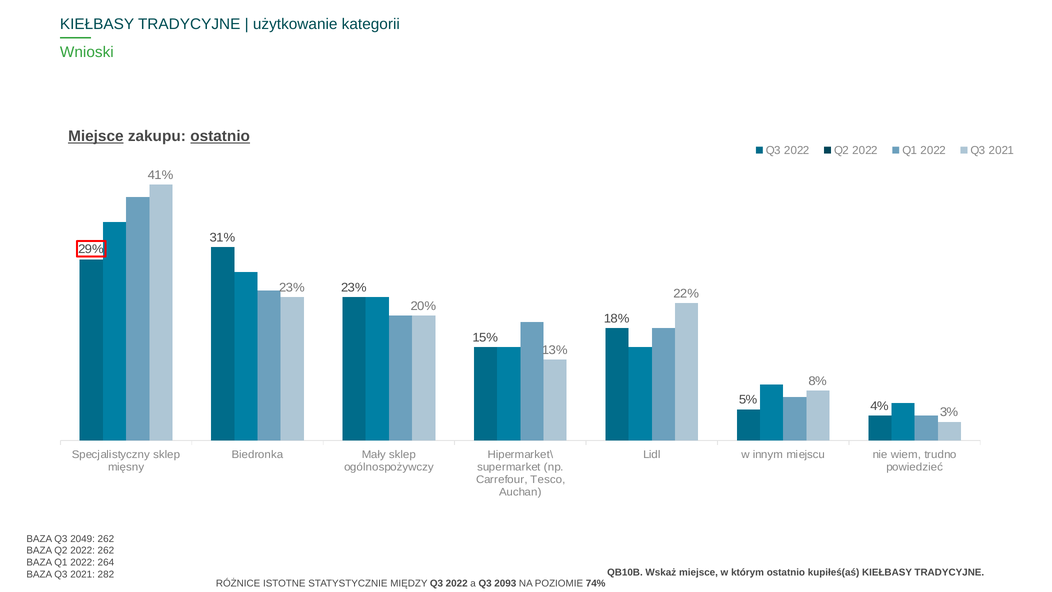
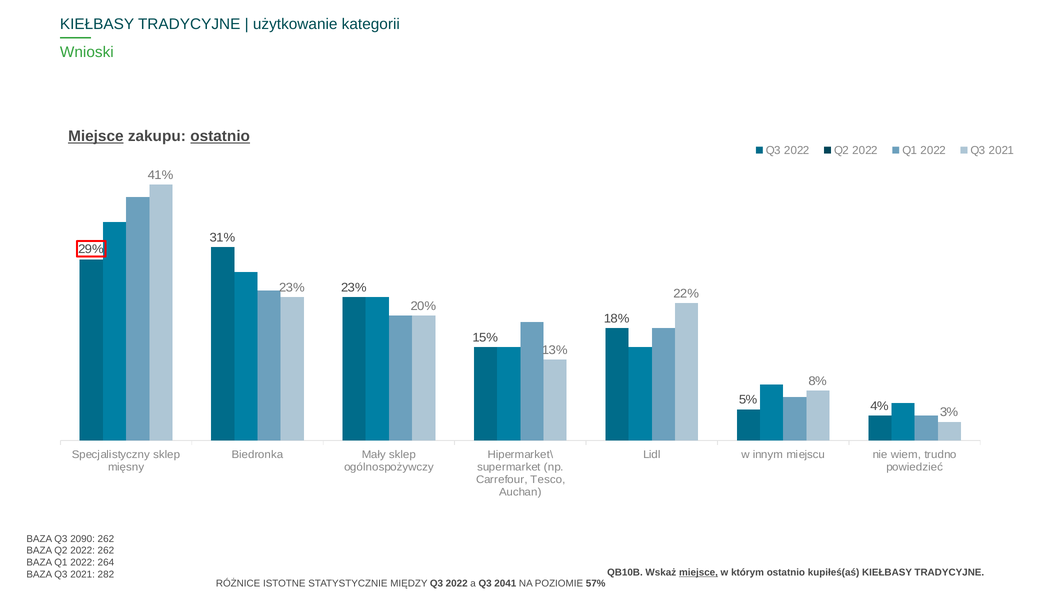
2049: 2049 -> 2090
miejsce at (698, 572) underline: none -> present
2093: 2093 -> 2041
74%: 74% -> 57%
